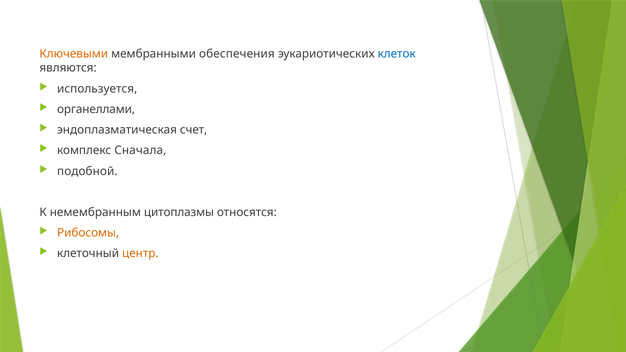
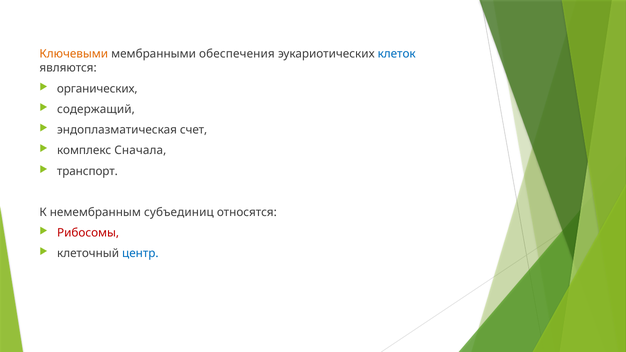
используется: используется -> органических
органеллами: органеллами -> содержащий
подобной: подобной -> транспорт
цитоплазмы: цитоплазмы -> субъединиц
Рибосомы colour: orange -> red
центр colour: orange -> blue
